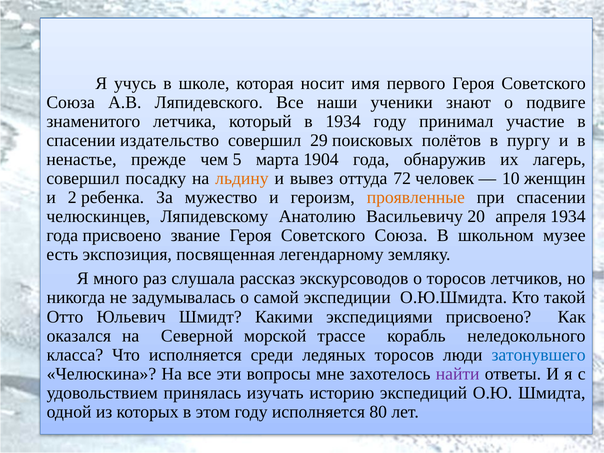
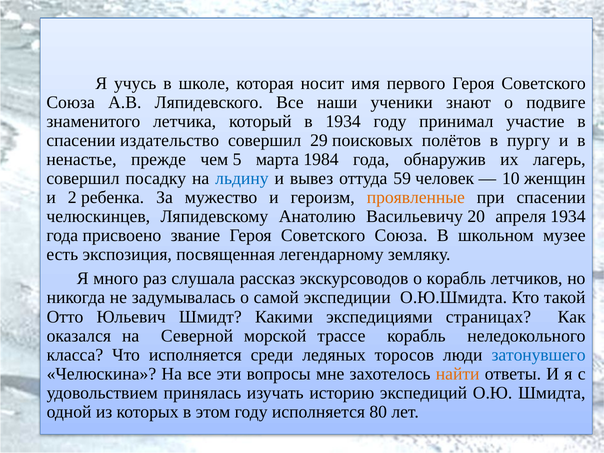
1904: 1904 -> 1984
льдину colour: orange -> blue
72: 72 -> 59
о торосов: торосов -> корабль
экспедициями присвоено: присвоено -> страницах
найти colour: purple -> orange
